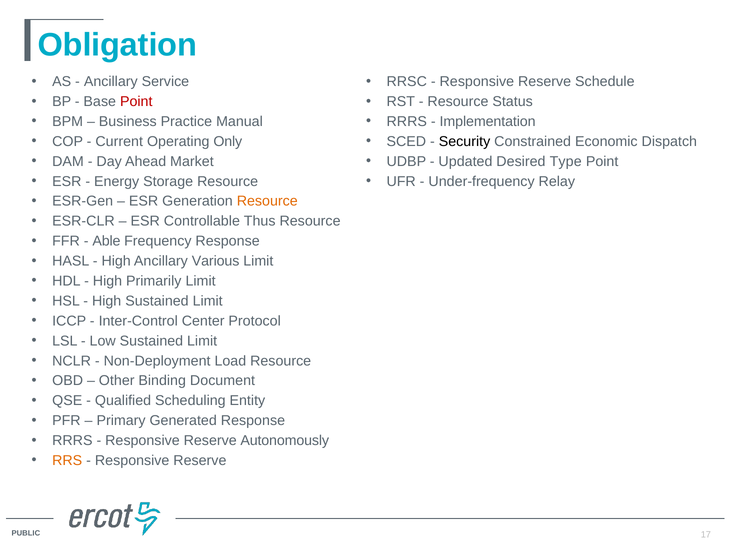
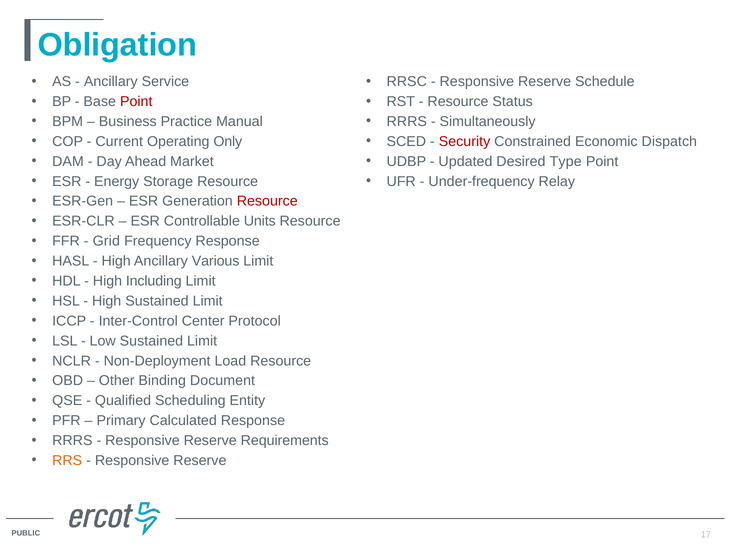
Implementation: Implementation -> Simultaneously
Security colour: black -> red
Resource at (267, 201) colour: orange -> red
Thus: Thus -> Units
Able: Able -> Grid
Primarily: Primarily -> Including
Generated: Generated -> Calculated
Autonomously: Autonomously -> Requirements
